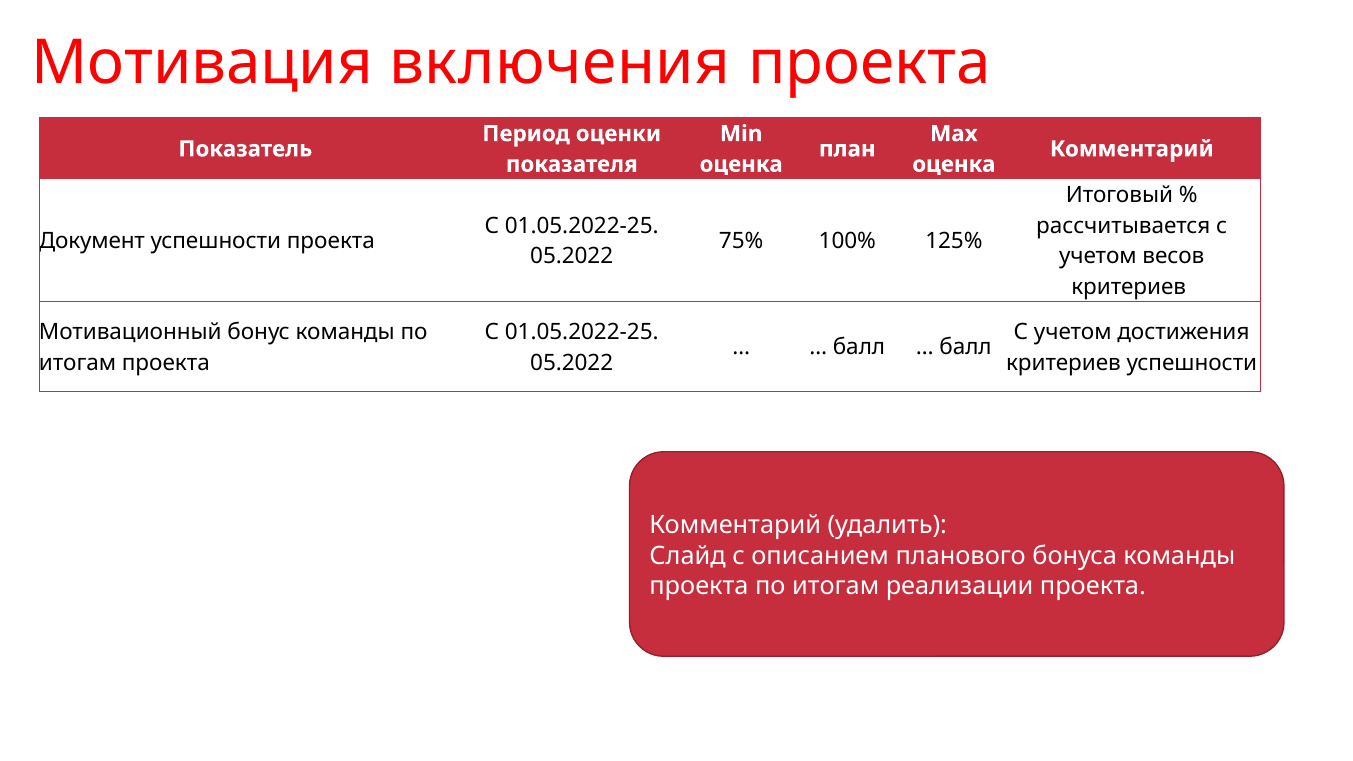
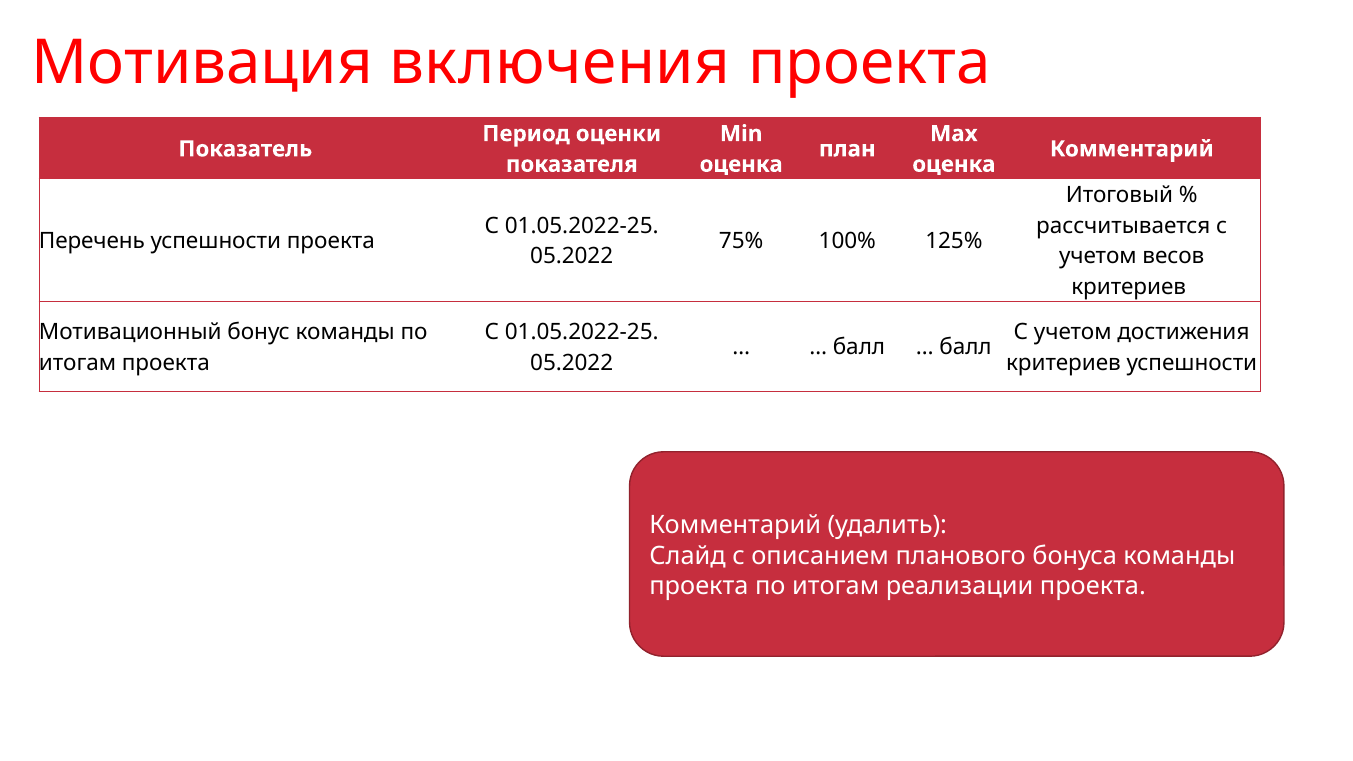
Документ: Документ -> Перечень
